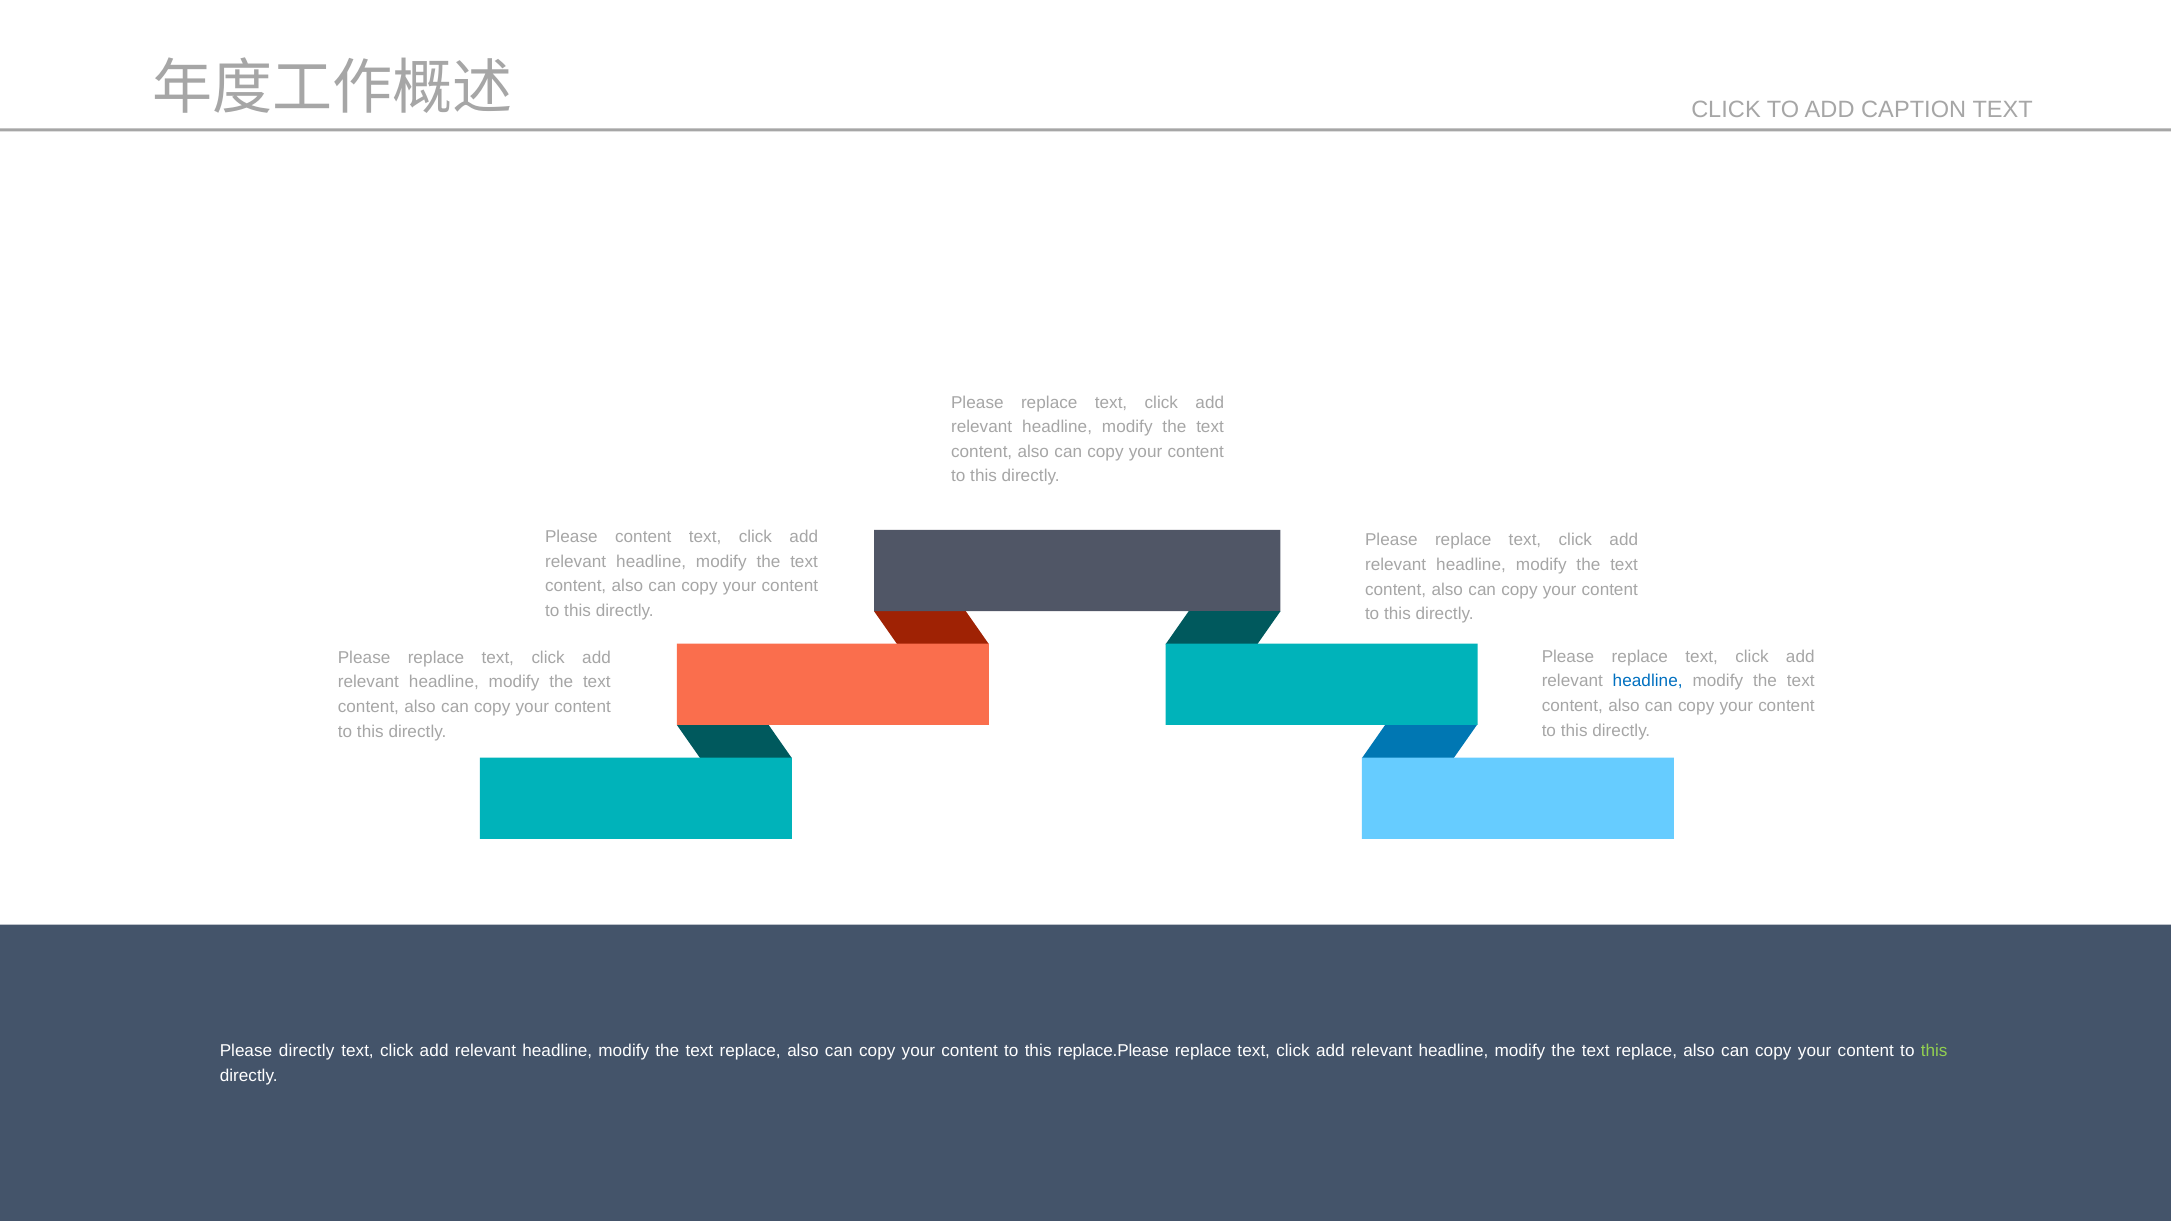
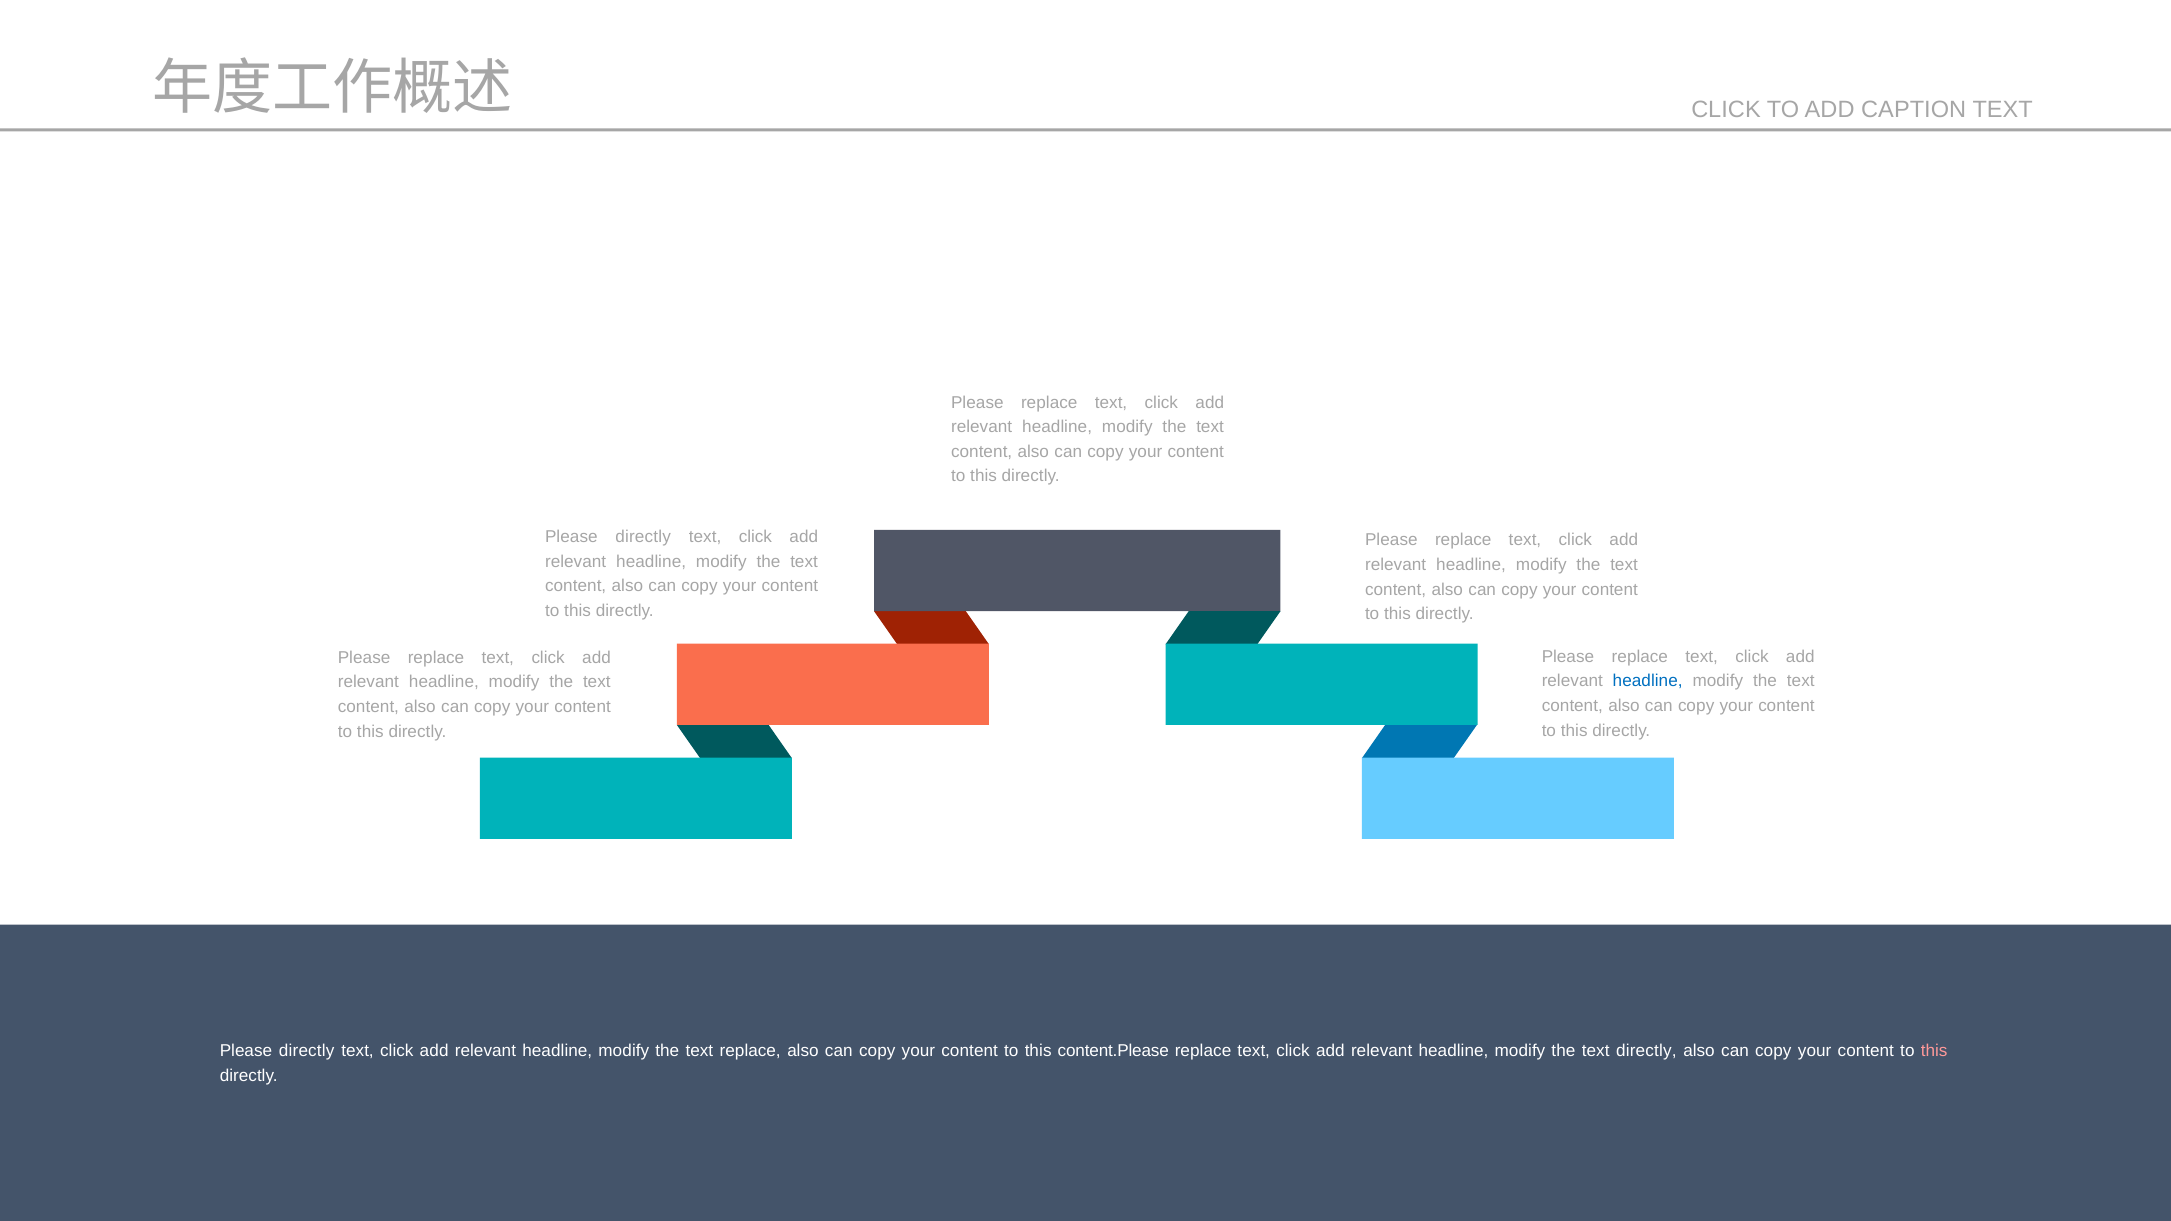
content at (643, 537): content -> directly
replace.Please: replace.Please -> content.Please
replace at (1646, 1051): replace -> directly
this at (1934, 1051) colour: light green -> pink
